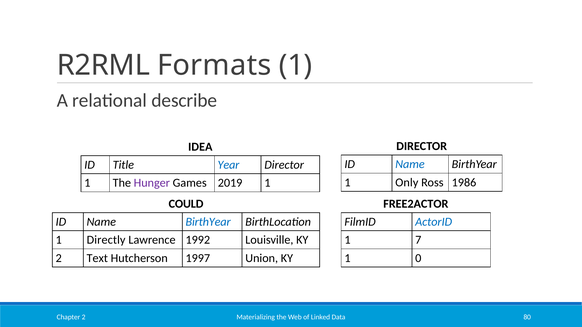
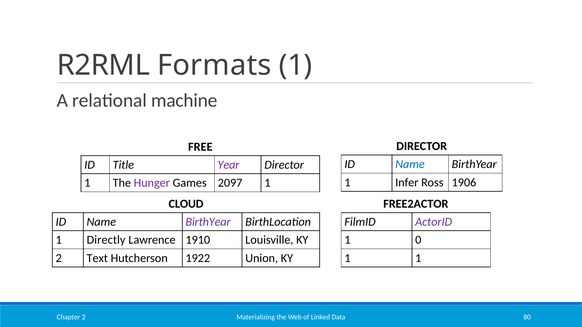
describe: describe -> machine
IDEA: IDEA -> FREE
Year colour: blue -> purple
Only: Only -> Infer
1986: 1986 -> 1906
2019: 2019 -> 2097
COULD: COULD -> CLOUD
BirthYear at (208, 222) colour: blue -> purple
ActorID colour: blue -> purple
1992: 1992 -> 1910
7: 7 -> 0
1997: 1997 -> 1922
1 0: 0 -> 1
